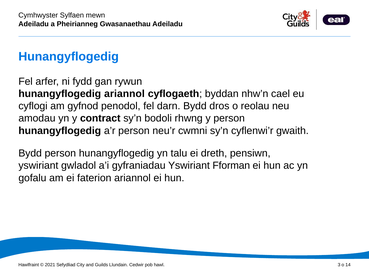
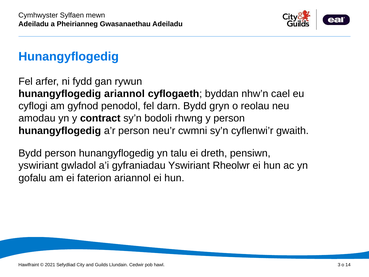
dros: dros -> gryn
Fforman: Fforman -> Rheolwr
